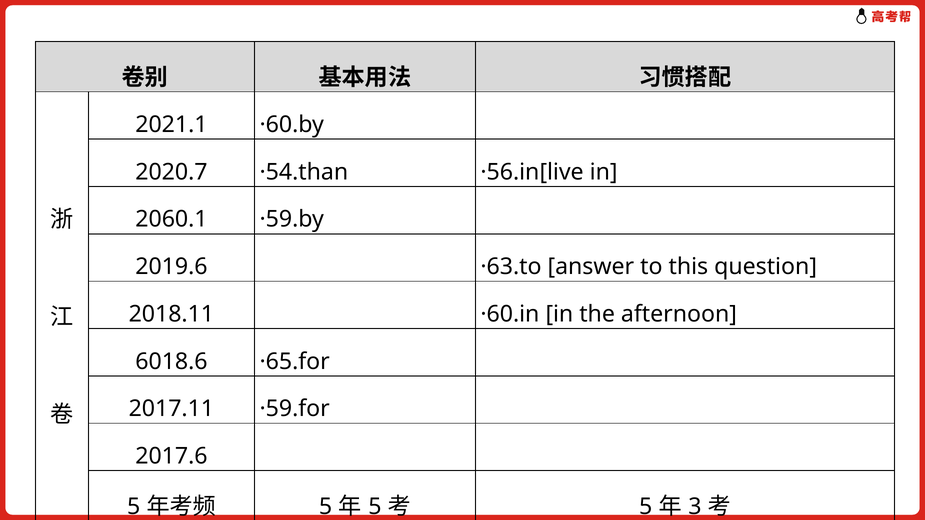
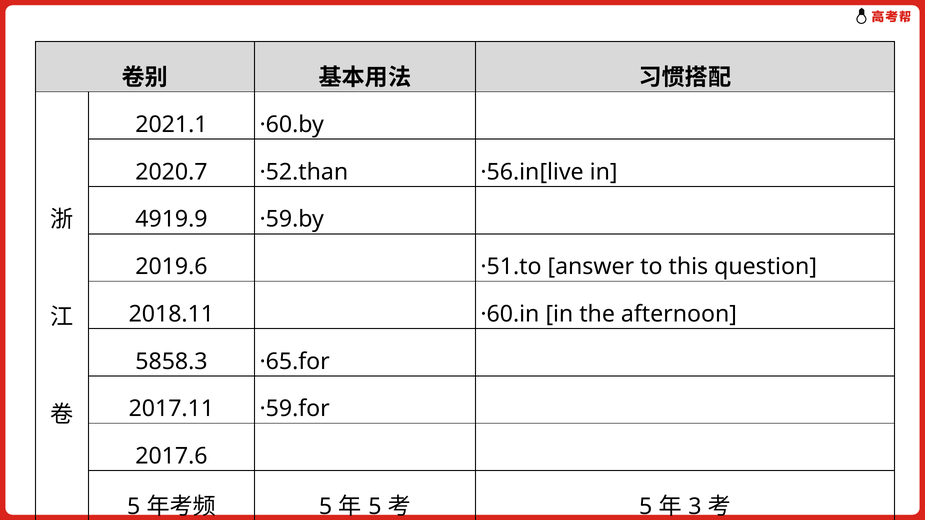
·54.than: ·54.than -> ·52.than
2060.1: 2060.1 -> 4919.9
·63.to: ·63.to -> ·51.to
6018.6: 6018.6 -> 5858.3
